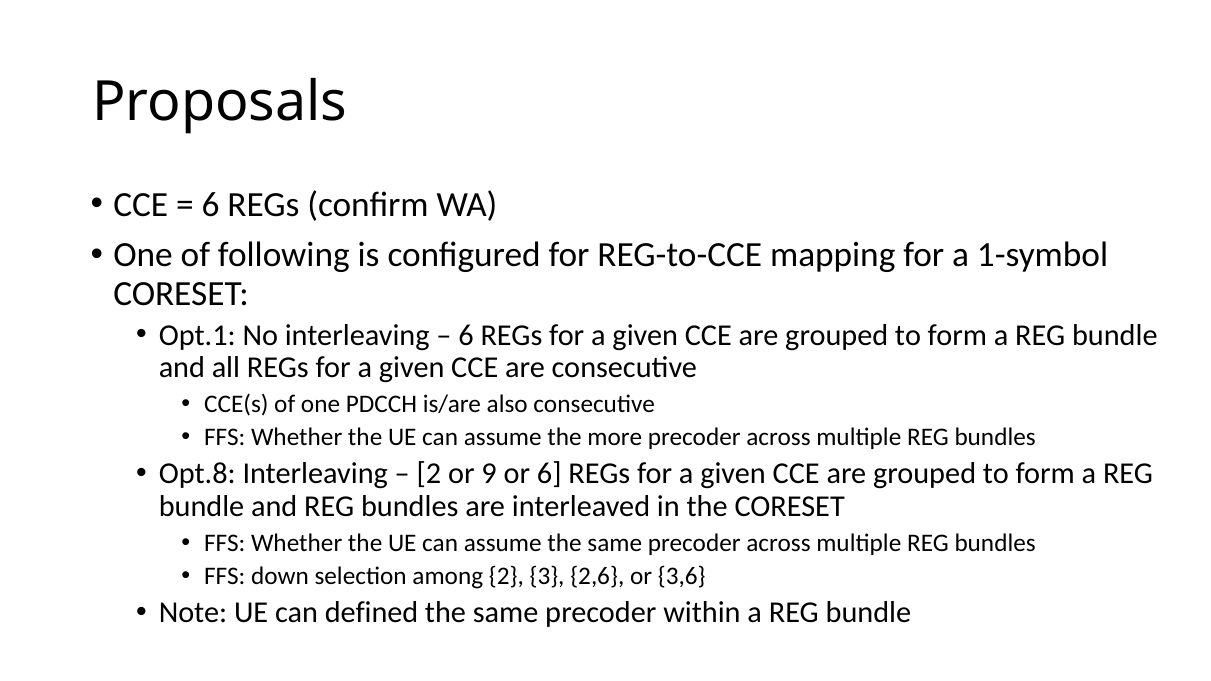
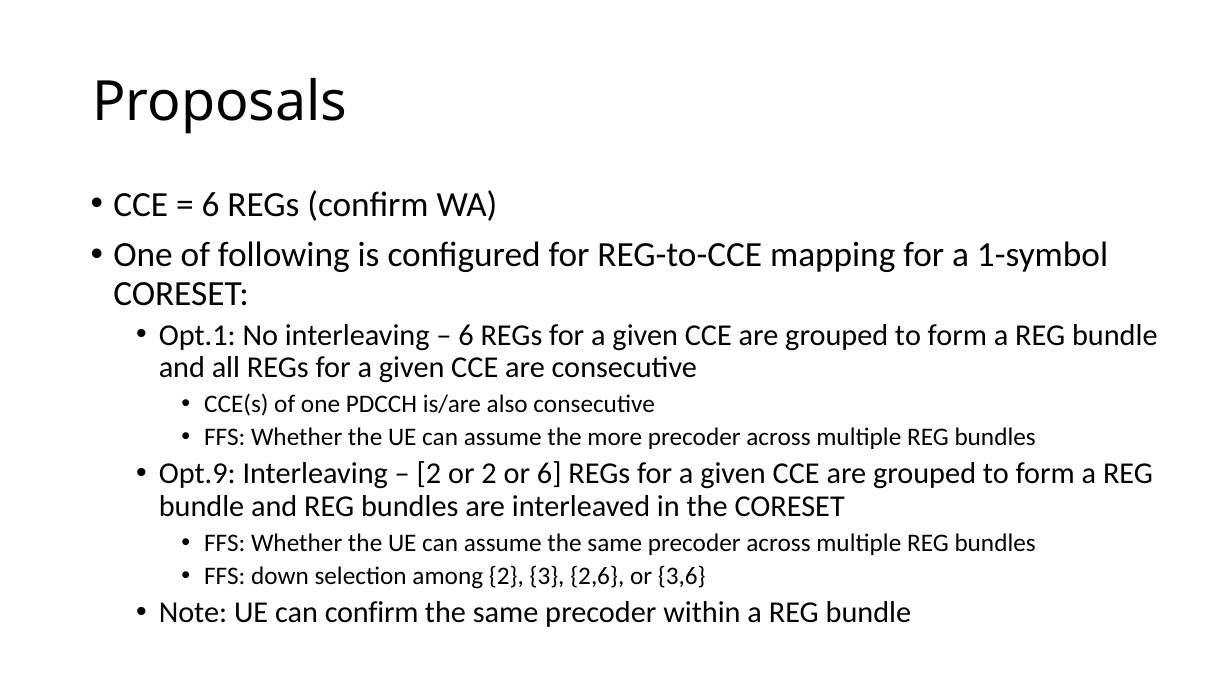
Opt.8: Opt.8 -> Opt.9
or 9: 9 -> 2
can defined: defined -> confirm
